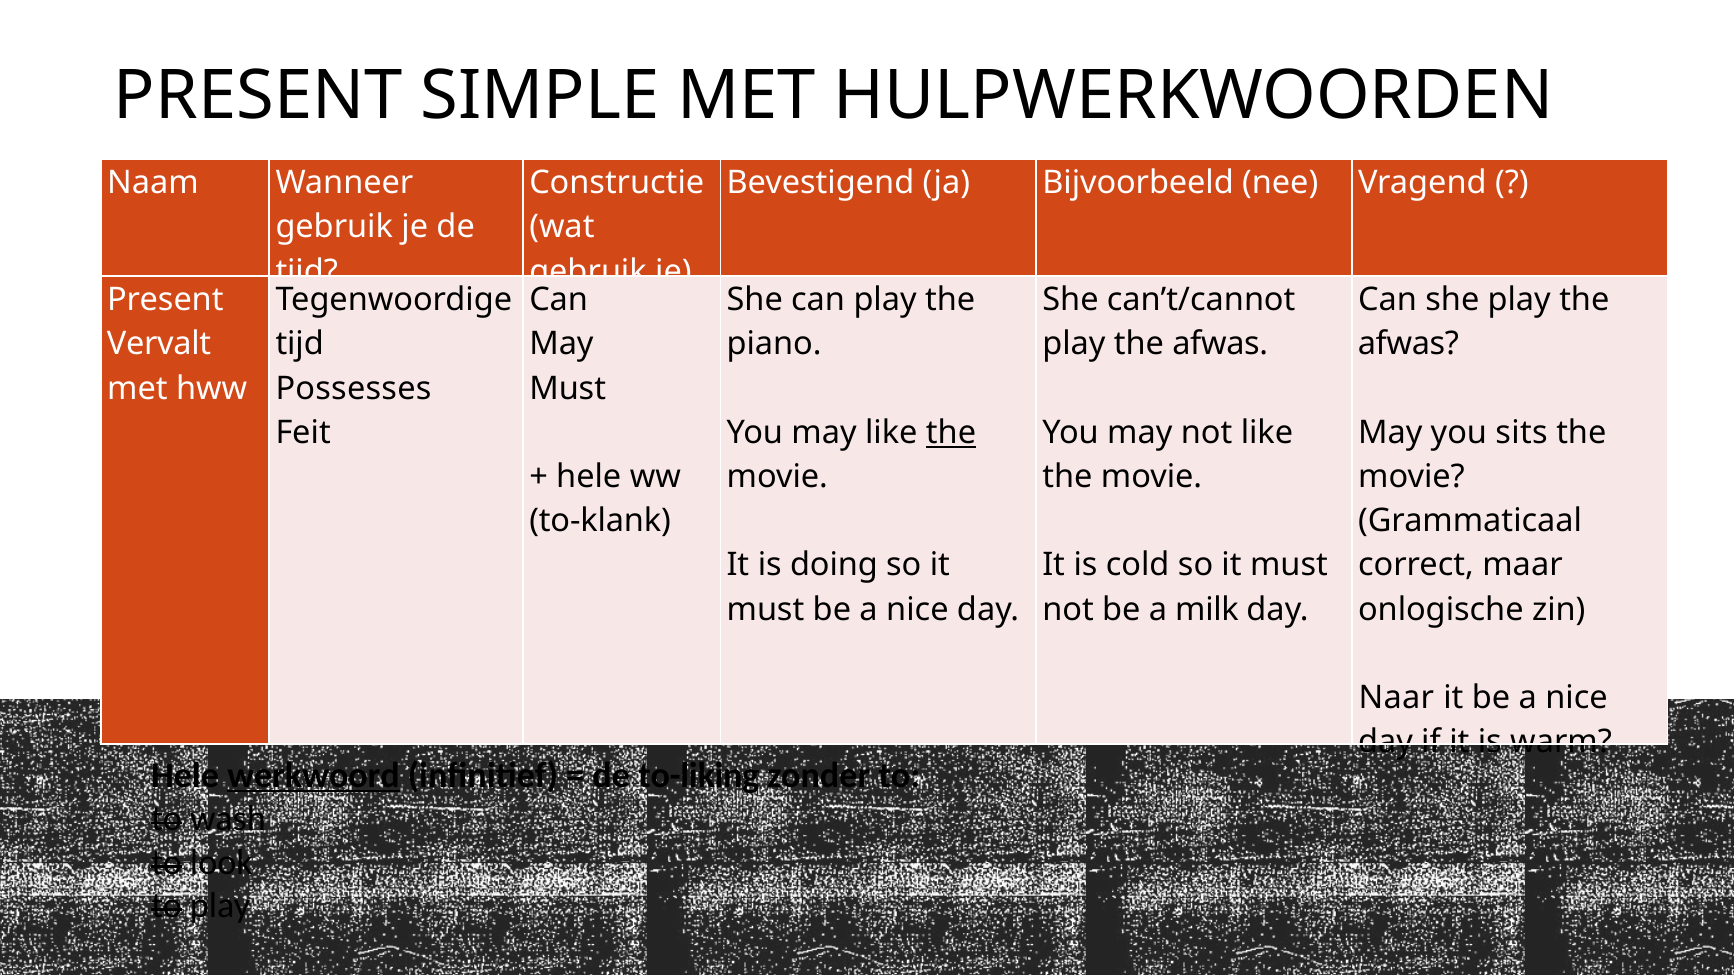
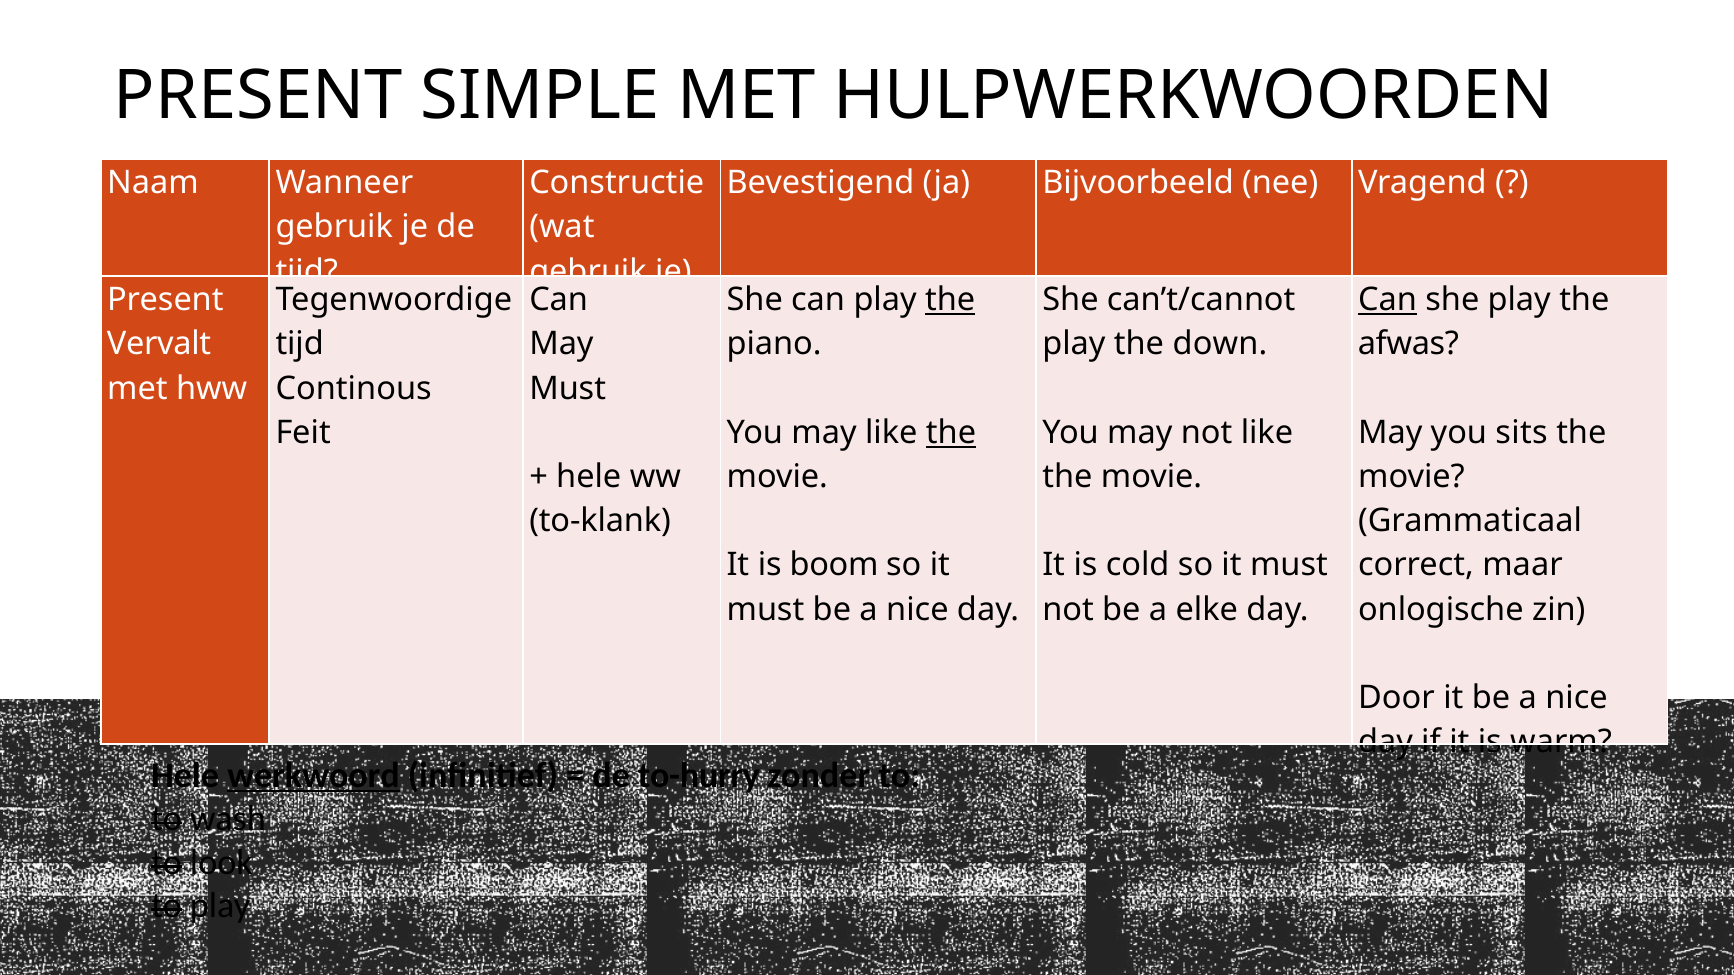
the at (950, 300) underline: none -> present
Can at (1388, 300) underline: none -> present
afwas at (1220, 344): afwas -> down
Possesses: Possesses -> Continous
doing: doing -> boom
milk: milk -> elke
Naar: Naar -> Door
to-liking: to-liking -> to-hurry
